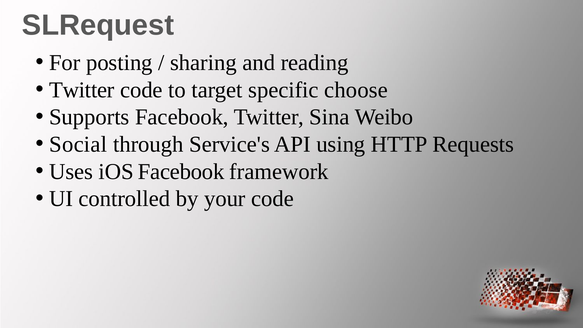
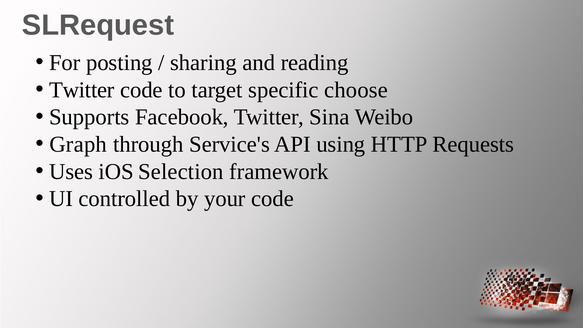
Social: Social -> Graph
iOS Facebook: Facebook -> Selection
